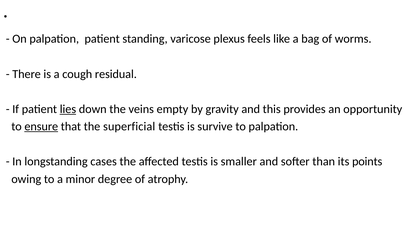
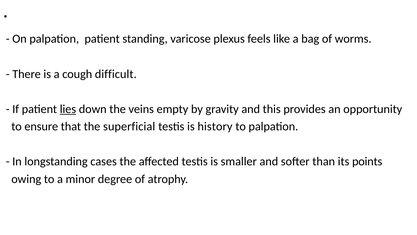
residual: residual -> difficult
ensure underline: present -> none
survive: survive -> history
